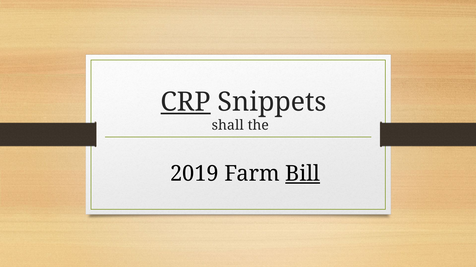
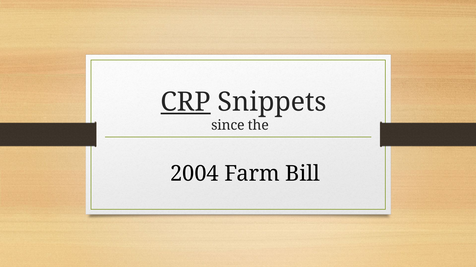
shall: shall -> since
2019: 2019 -> 2004
Bill underline: present -> none
